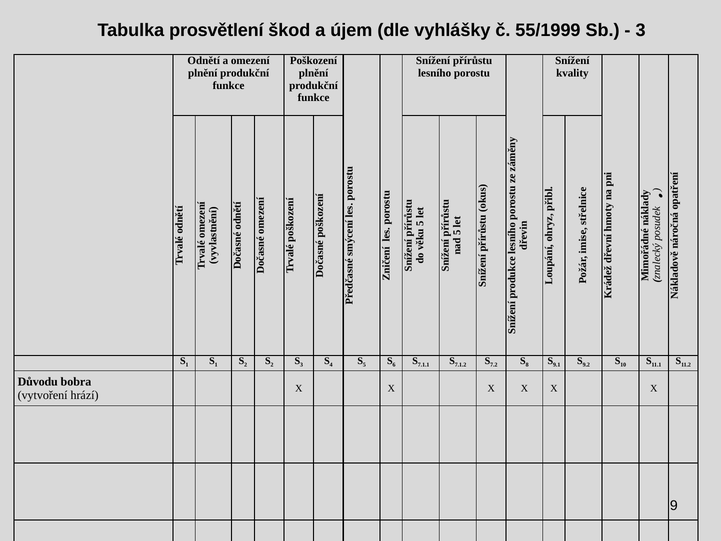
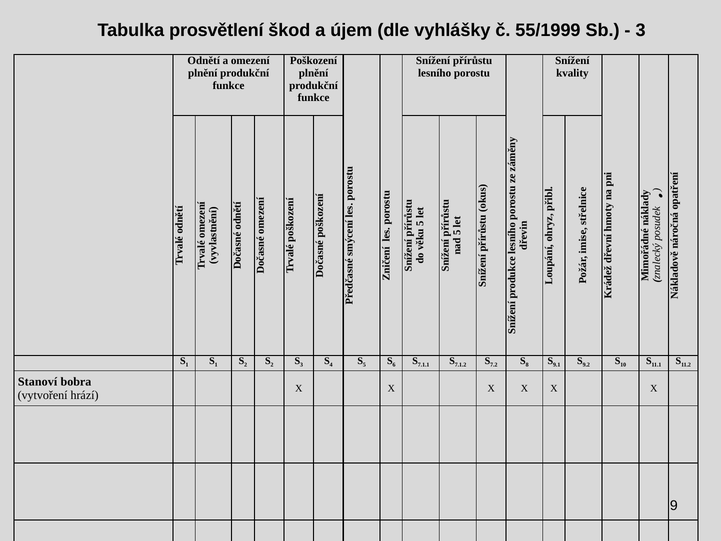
Důvodu: Důvodu -> Stanoví
